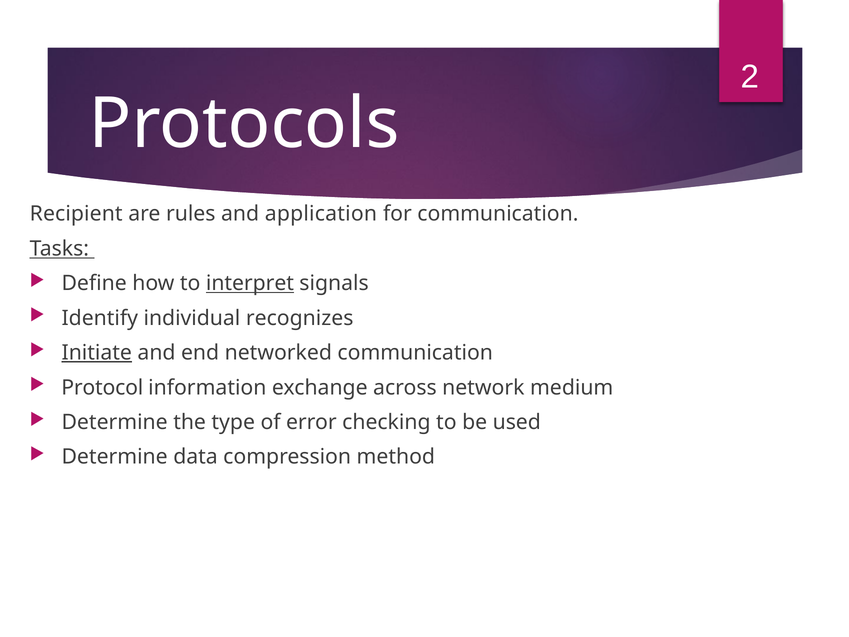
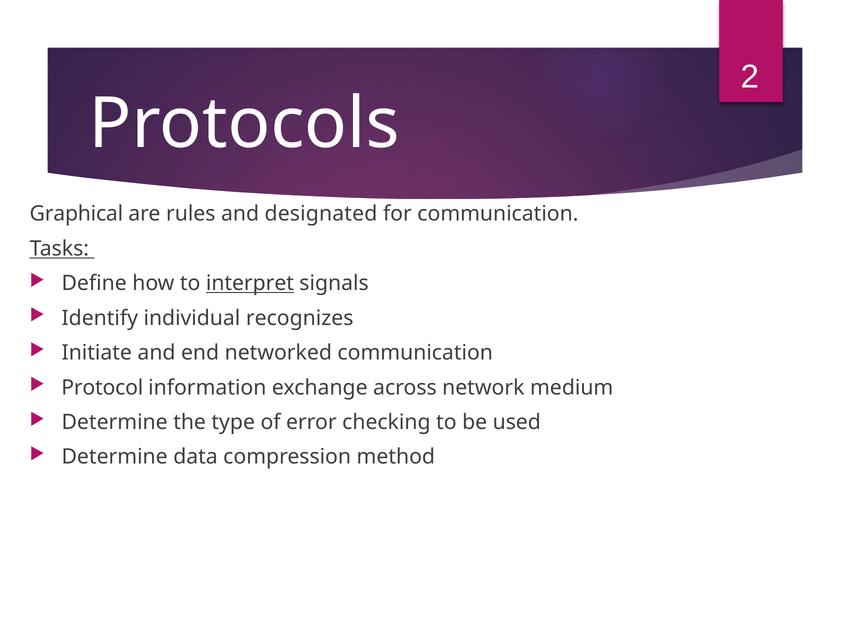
Recipient: Recipient -> Graphical
application: application -> designated
Initiate underline: present -> none
